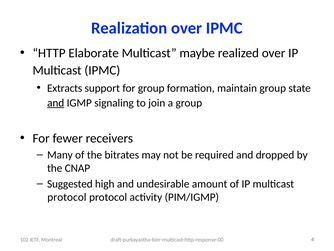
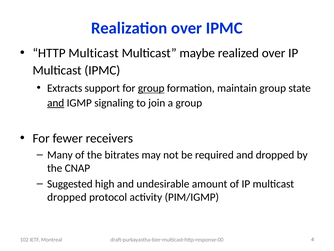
HTTP Elaborate: Elaborate -> Multicast
group at (151, 88) underline: none -> present
protocol at (67, 197): protocol -> dropped
